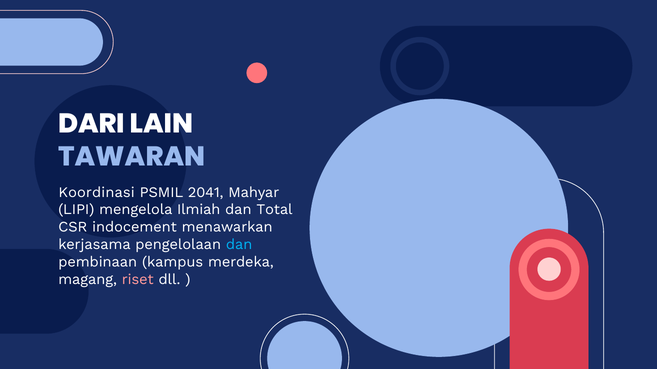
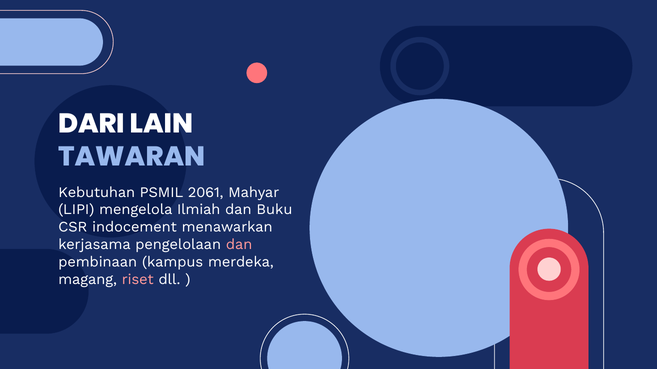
Koordinasi: Koordinasi -> Kebutuhan
2041: 2041 -> 2061
Total: Total -> Buku
dan at (239, 245) colour: light blue -> pink
